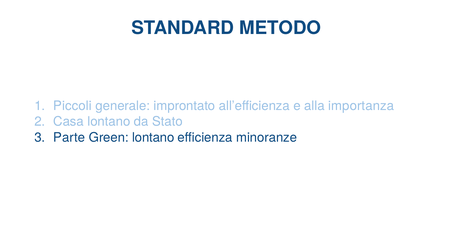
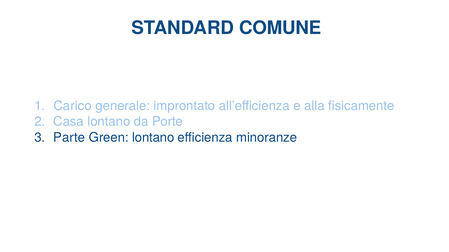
METODO: METODO -> COMUNE
Piccoli: Piccoli -> Carico
importanza: importanza -> fisicamente
Stato: Stato -> Porte
